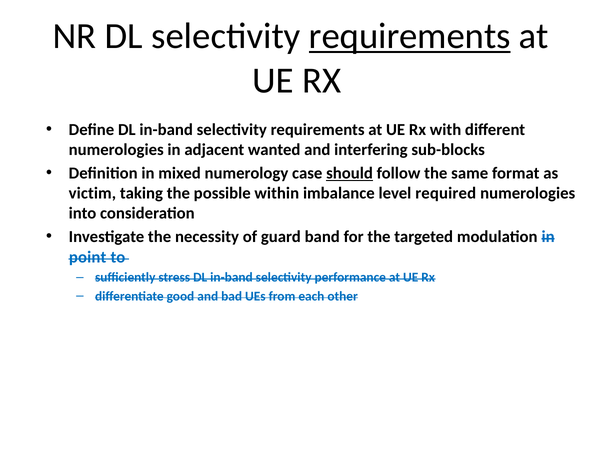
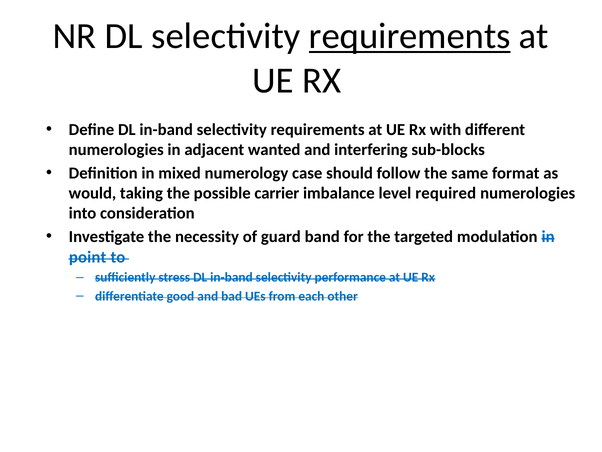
should underline: present -> none
victim: victim -> would
within: within -> carrier
